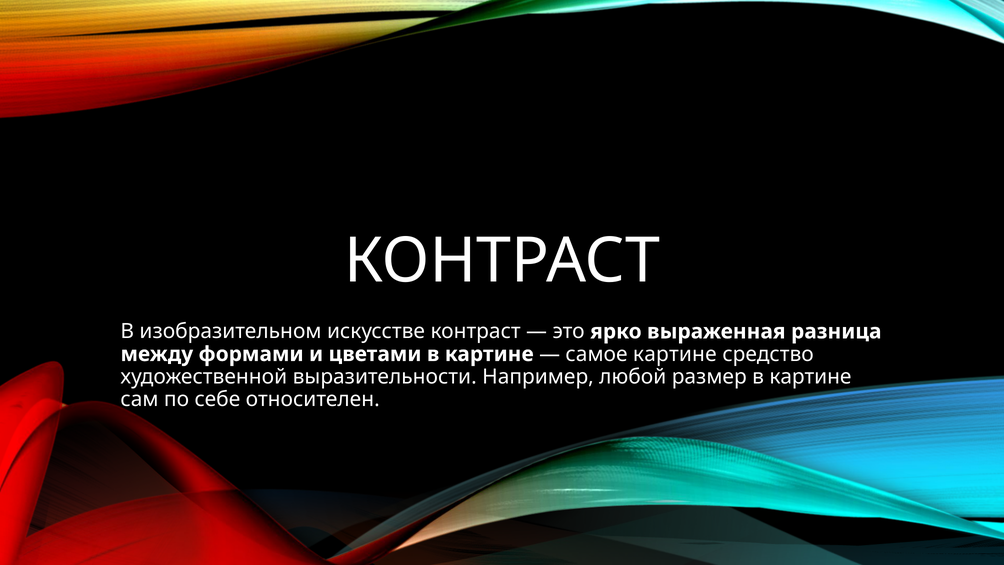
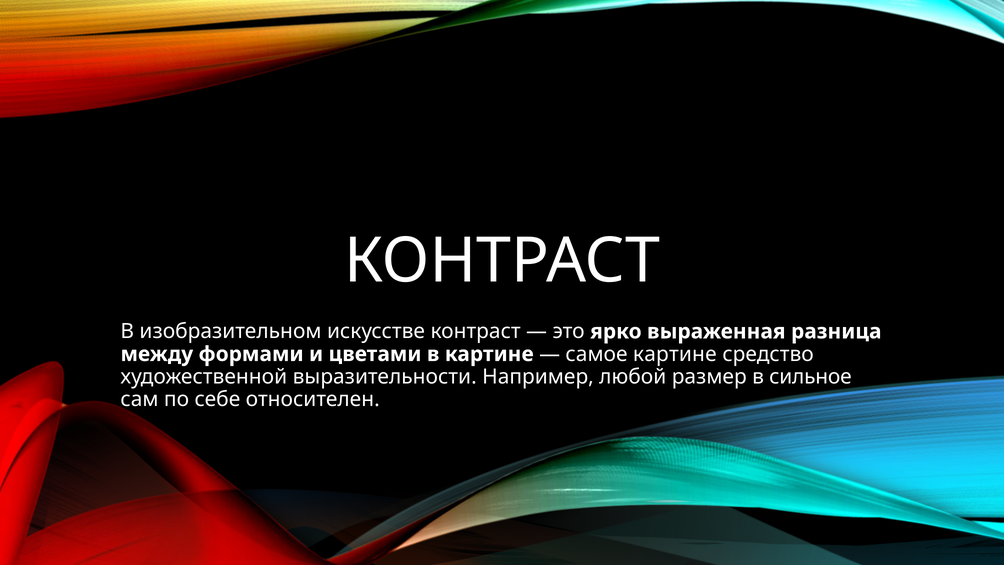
размер в картине: картине -> сильное
